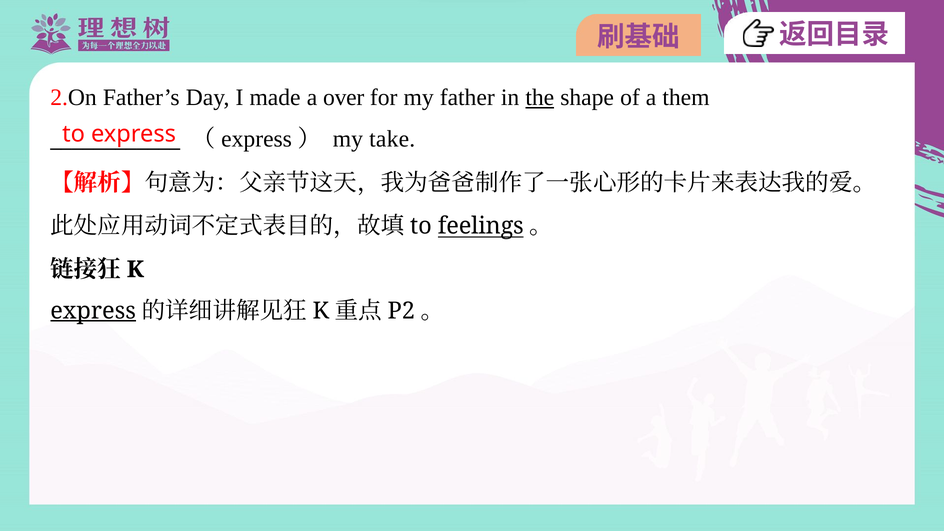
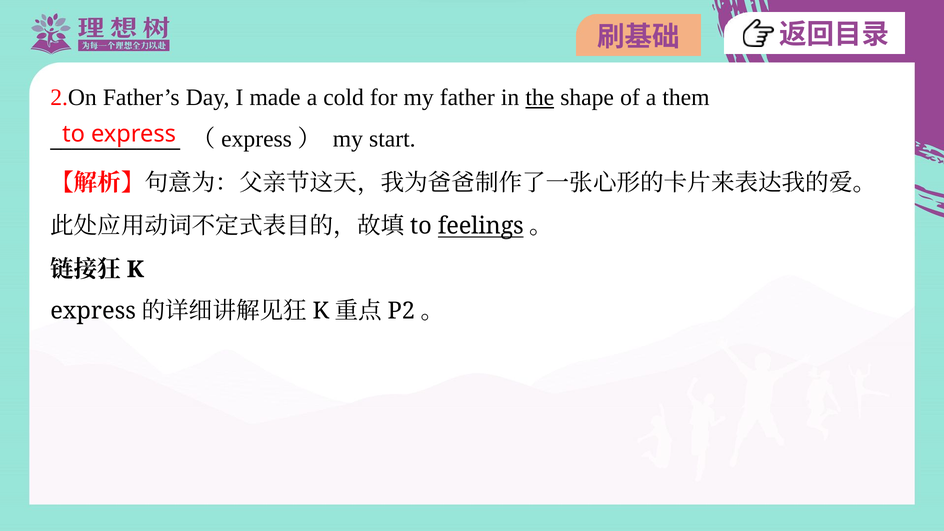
over: over -> cold
take: take -> start
express at (93, 311) underline: present -> none
